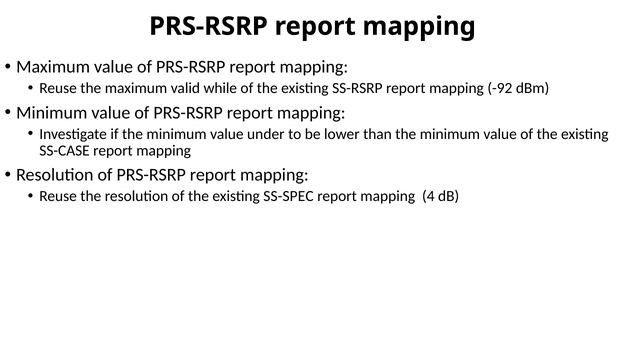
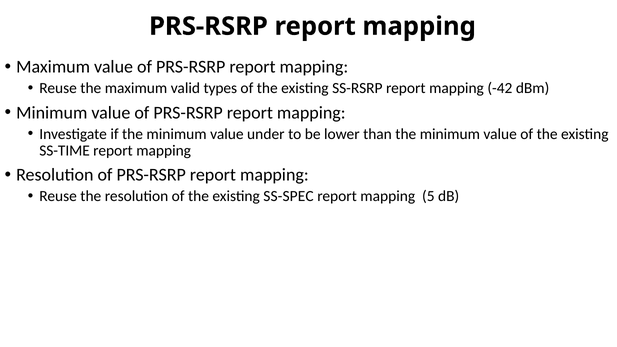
while: while -> types
-92: -92 -> -42
SS-CASE: SS-CASE -> SS-TIME
4: 4 -> 5
